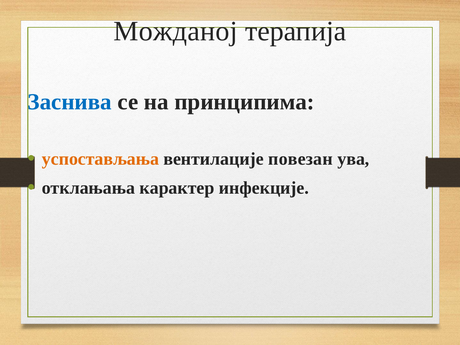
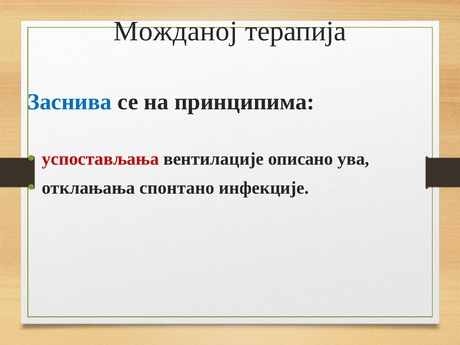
успостављања colour: orange -> red
повезан: повезан -> описано
карактер: карактер -> спонтано
